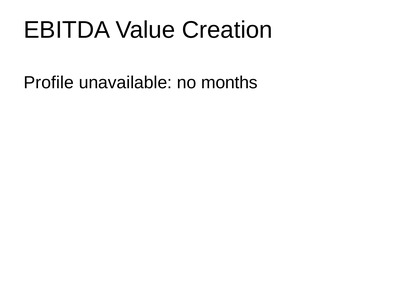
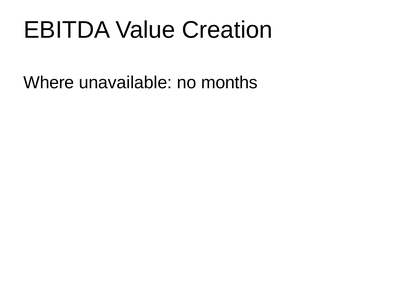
Profile: Profile -> Where
